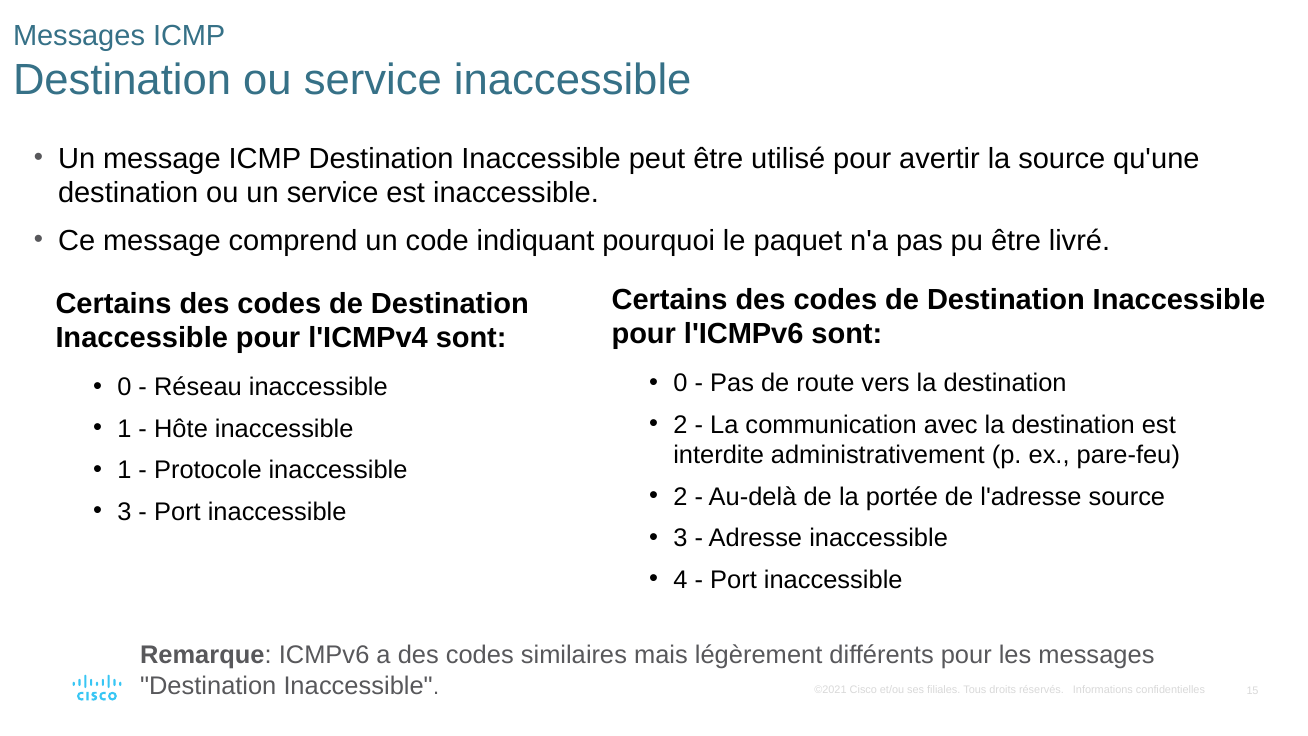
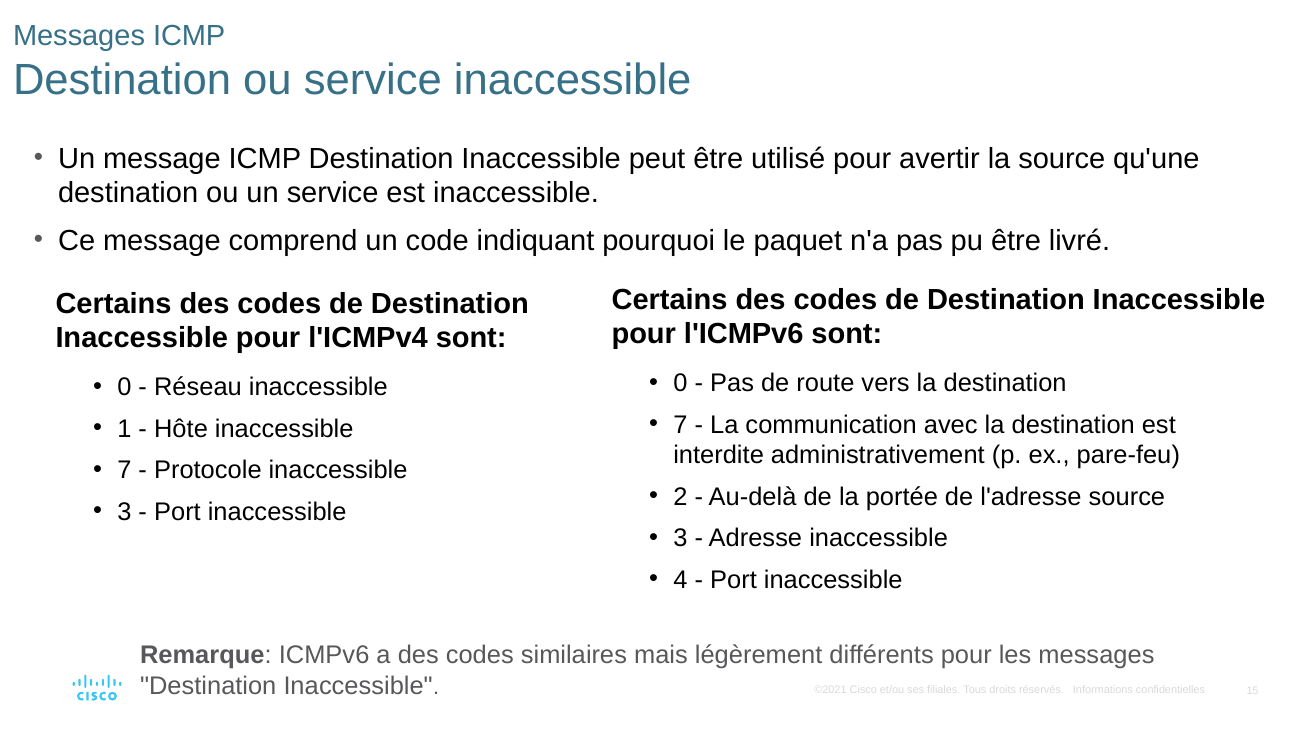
2 at (680, 425): 2 -> 7
1 at (124, 470): 1 -> 7
